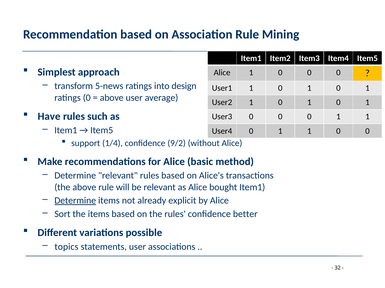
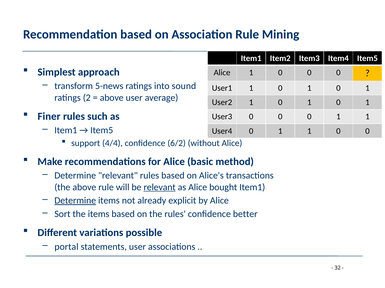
design: design -> sound
ratings 0: 0 -> 2
Have: Have -> Finer
1/4: 1/4 -> 4/4
9/2: 9/2 -> 6/2
relevant at (160, 188) underline: none -> present
topics: topics -> portal
